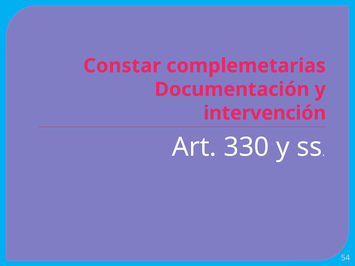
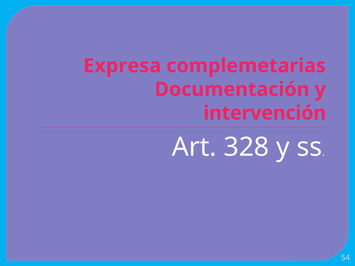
Constar: Constar -> Expresa
330: 330 -> 328
